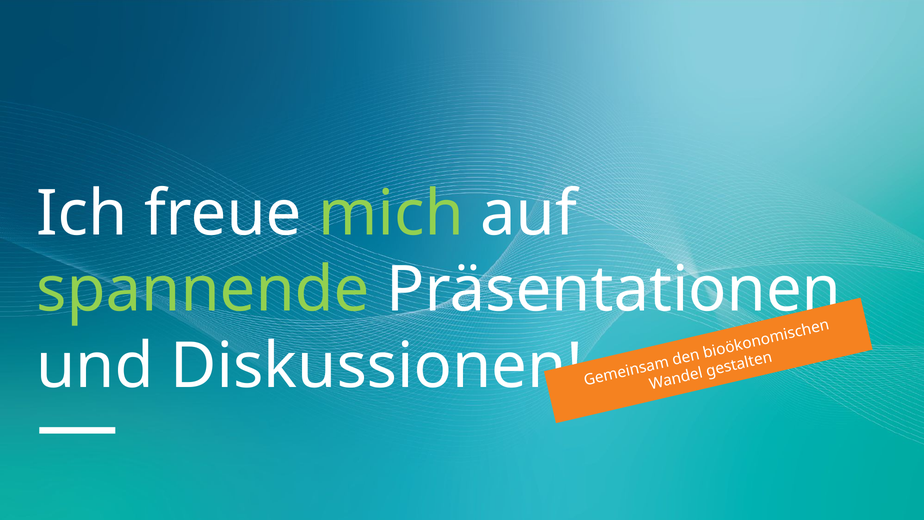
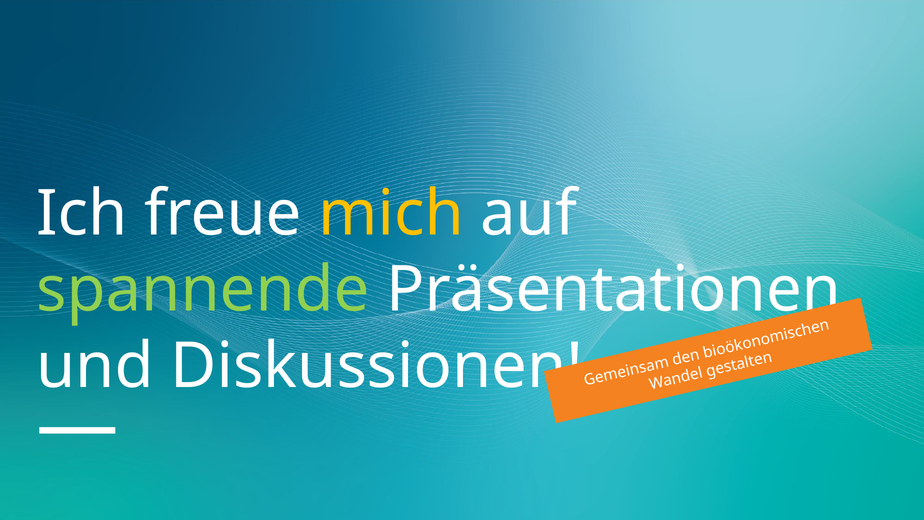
mich colour: light green -> yellow
